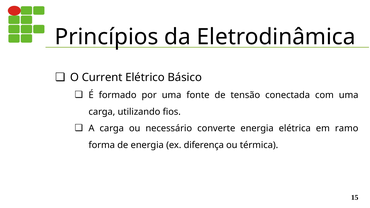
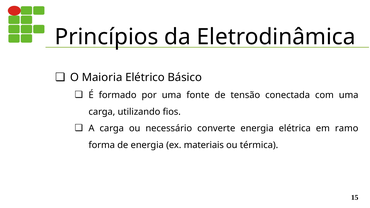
Current: Current -> Maioria
diferença: diferença -> materiais
